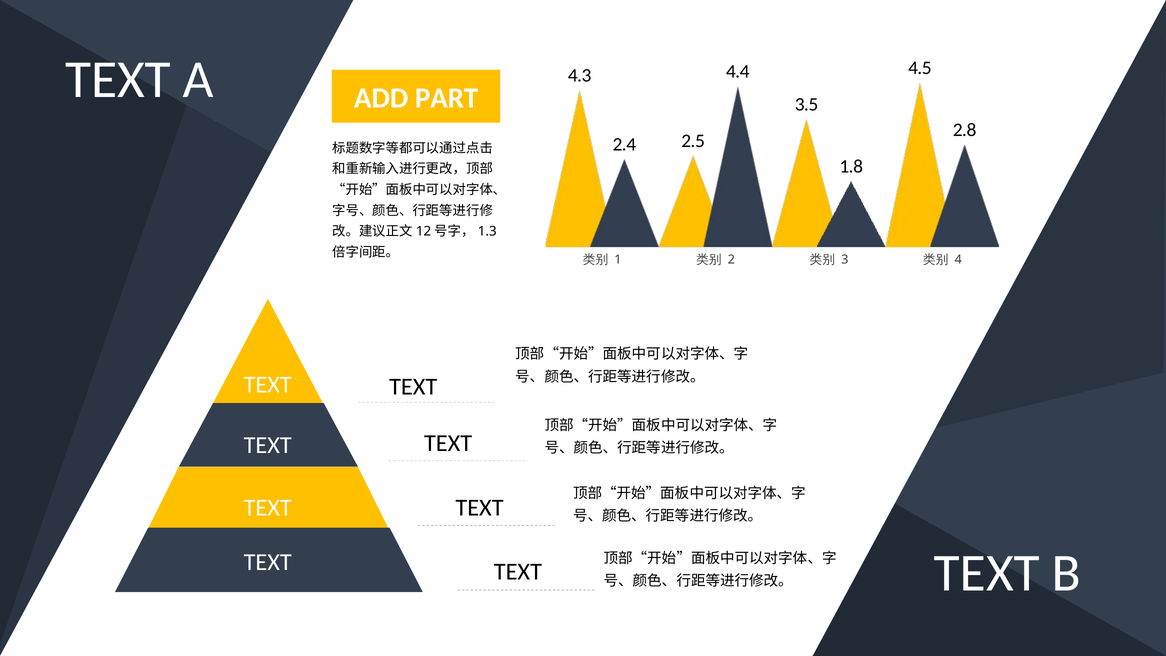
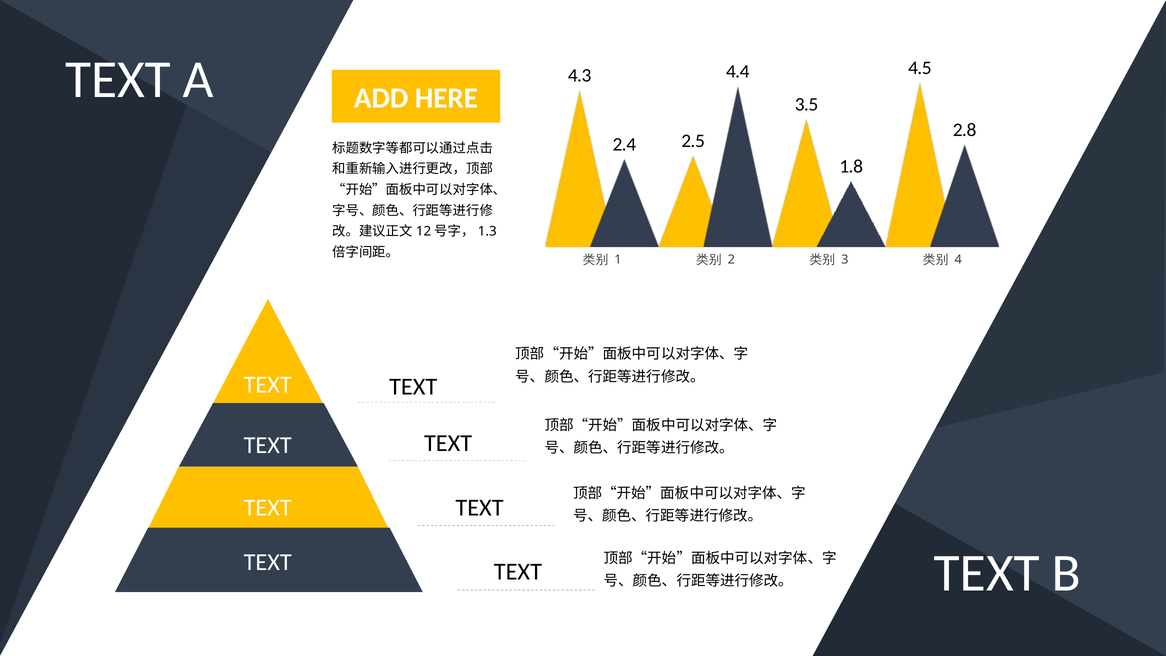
PART: PART -> HERE
